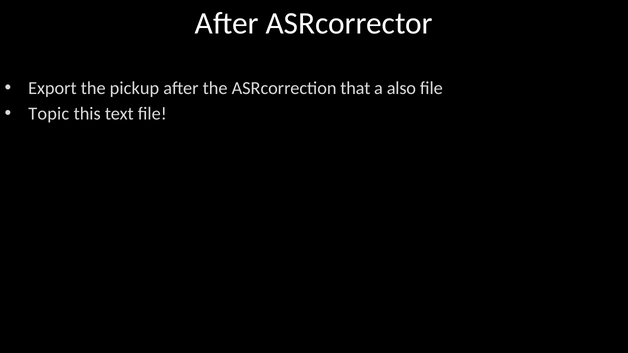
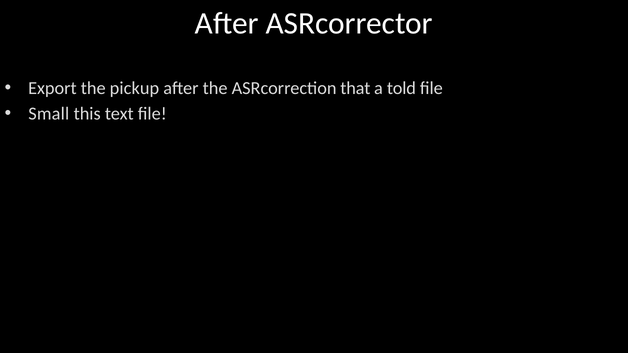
also: also -> told
Topic: Topic -> Small
